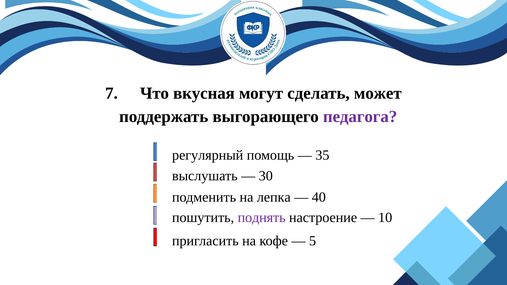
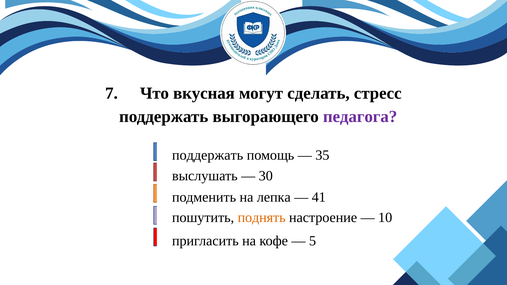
может: может -> стресс
регулярный at (208, 155): регулярный -> поддержать
40: 40 -> 41
поднять colour: purple -> orange
